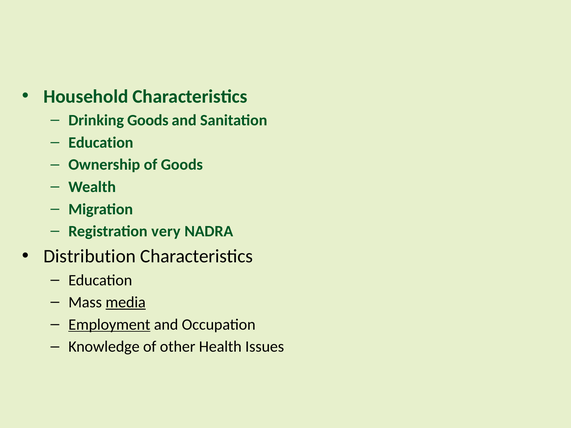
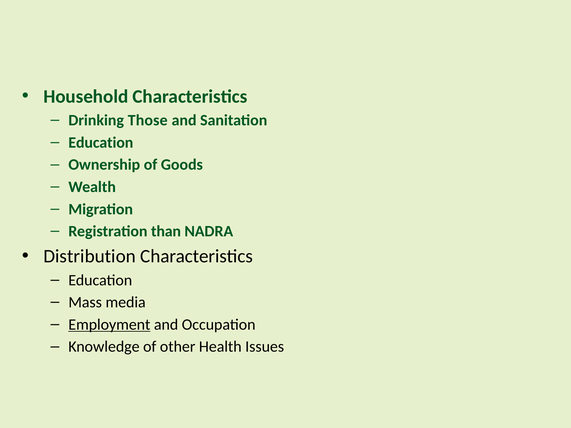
Drinking Goods: Goods -> Those
very: very -> than
media underline: present -> none
